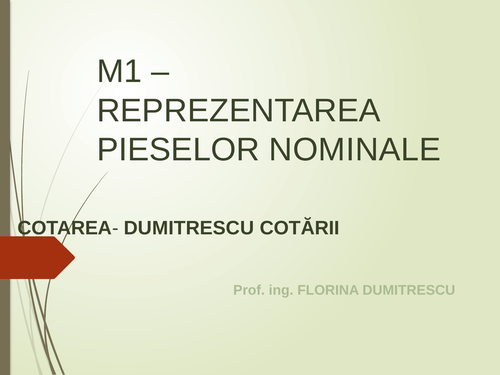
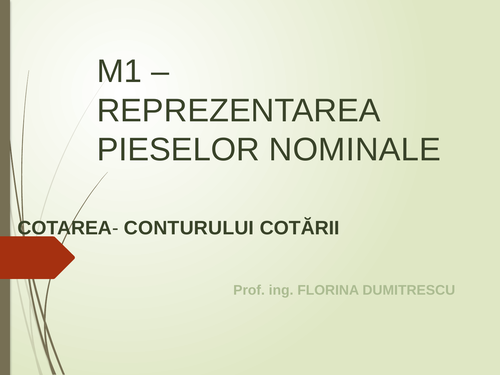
COTAREA- DUMITRESCU: DUMITRESCU -> CONTURULUI
